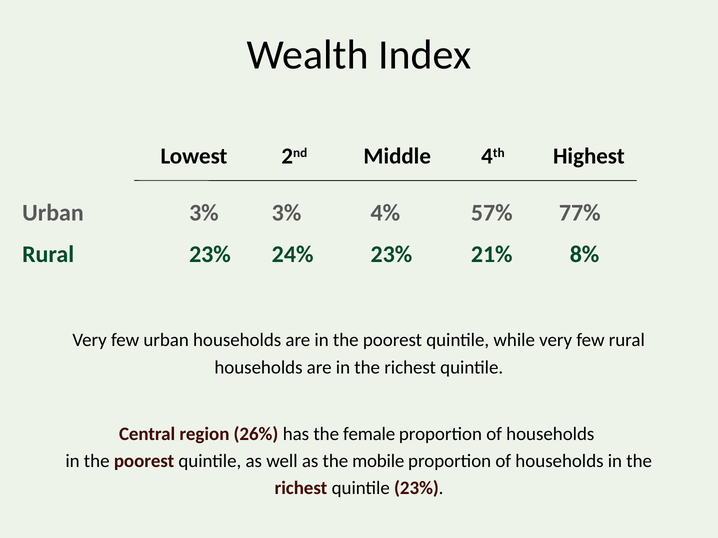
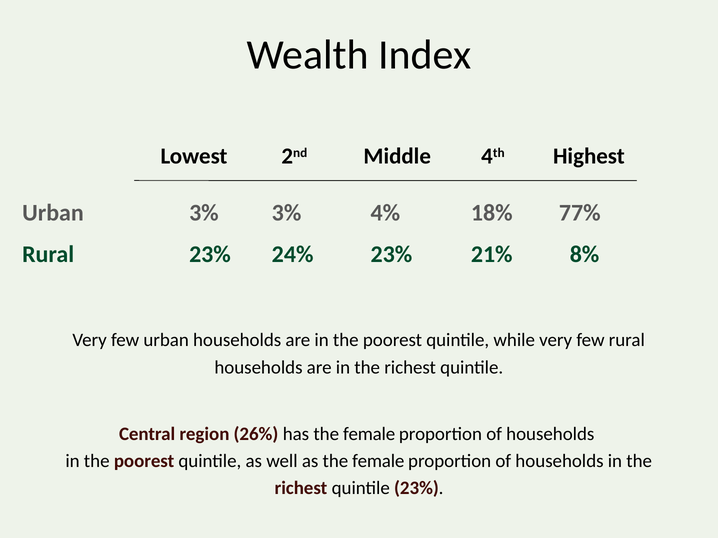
57%: 57% -> 18%
as the mobile: mobile -> female
